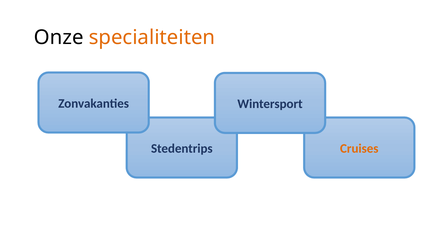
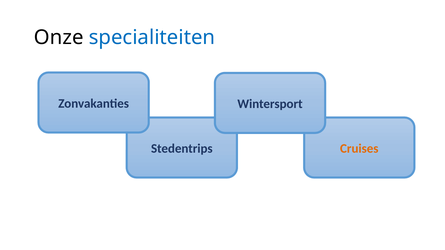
specialiteiten colour: orange -> blue
